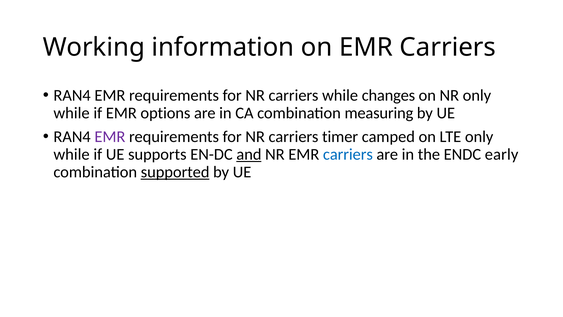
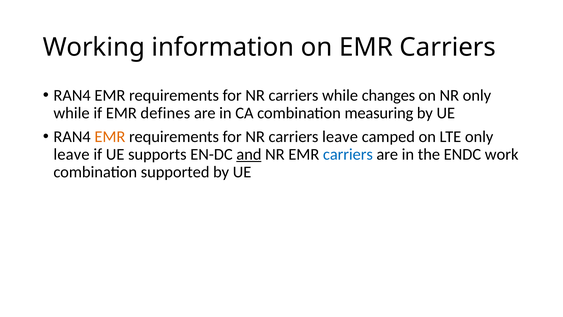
options: options -> defines
EMR at (110, 137) colour: purple -> orange
carriers timer: timer -> leave
while at (72, 154): while -> leave
early: early -> work
supported underline: present -> none
